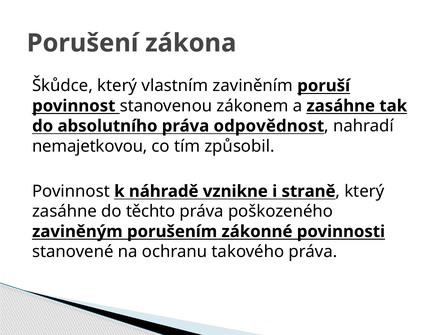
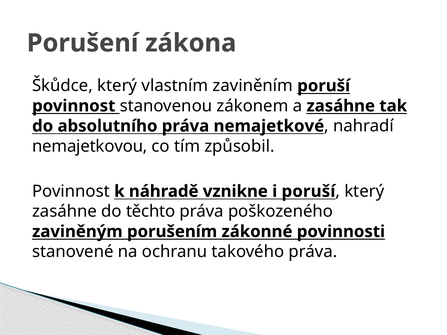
odpovědnost: odpovědnost -> nemajetkové
i straně: straně -> poruší
